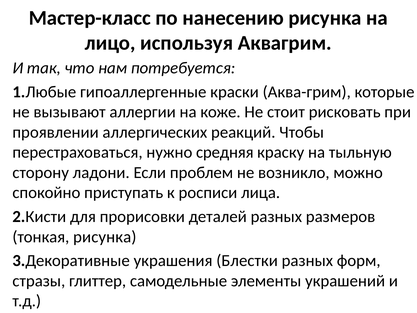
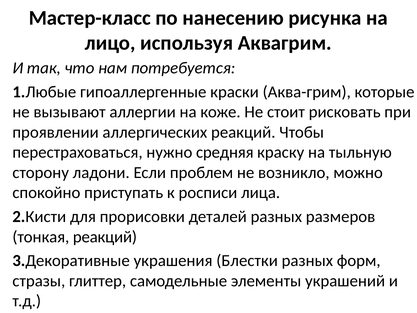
тонкая рисунка: рисунка -> реакций
